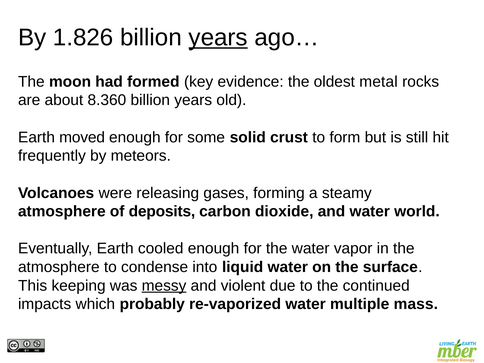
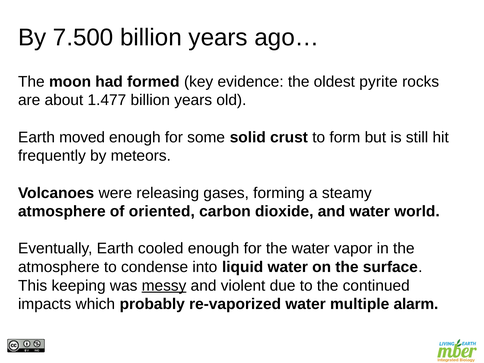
1.826: 1.826 -> 7.500
years at (218, 38) underline: present -> none
metal: metal -> pyrite
8.360: 8.360 -> 1.477
deposits: deposits -> oriented
mass: mass -> alarm
